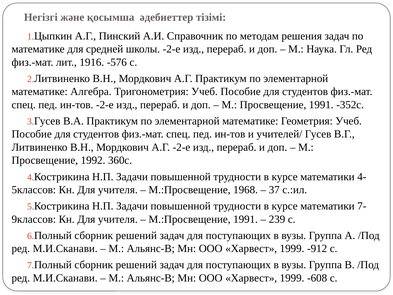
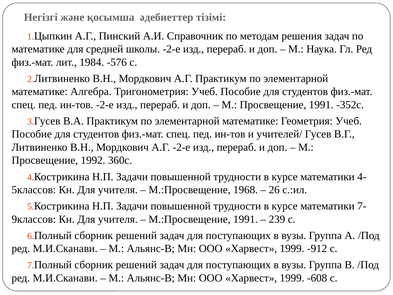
1916: 1916 -> 1984
37: 37 -> 26
